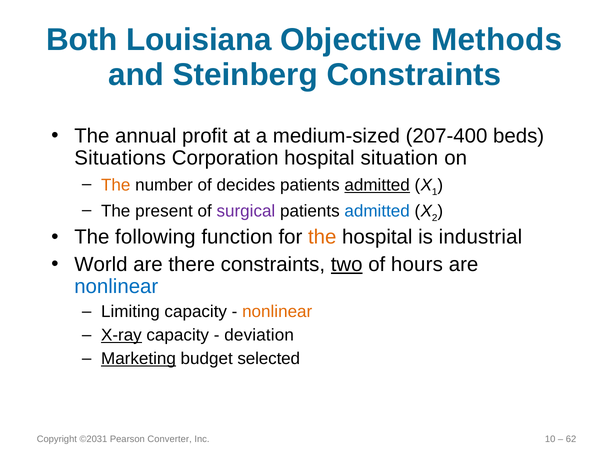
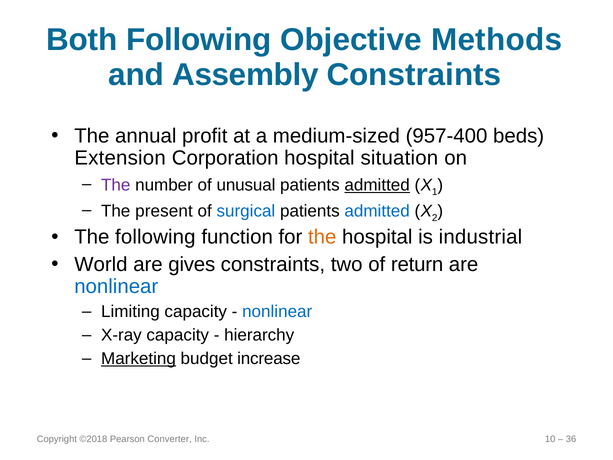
Both Louisiana: Louisiana -> Following
Steinberg: Steinberg -> Assembly
207-400: 207-400 -> 957-400
Situations: Situations -> Extension
The at (116, 185) colour: orange -> purple
decides: decides -> unusual
surgical colour: purple -> blue
there: there -> gives
two underline: present -> none
hours: hours -> return
nonlinear at (277, 312) colour: orange -> blue
X-ray underline: present -> none
deviation: deviation -> hierarchy
selected: selected -> increase
©2031: ©2031 -> ©2018
62: 62 -> 36
